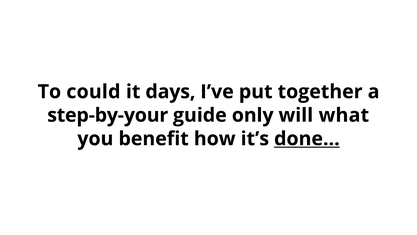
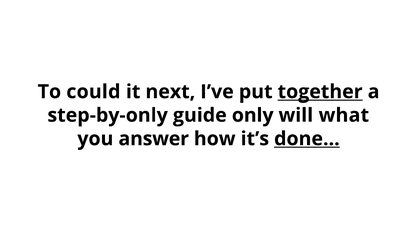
days: days -> next
together underline: none -> present
step-by-your: step-by-your -> step-by-only
benefit: benefit -> answer
